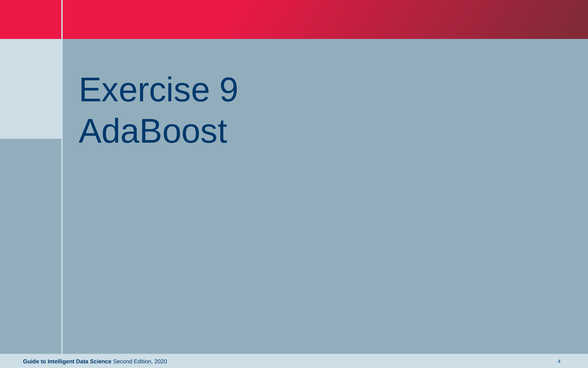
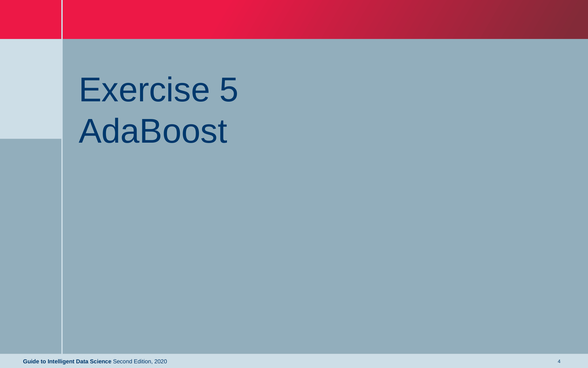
9: 9 -> 5
